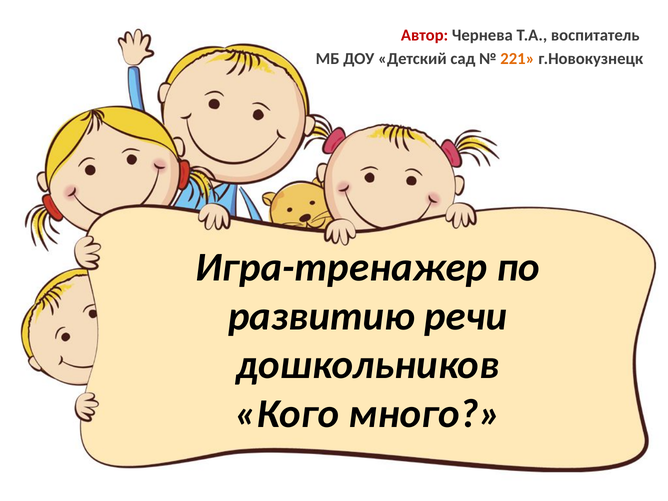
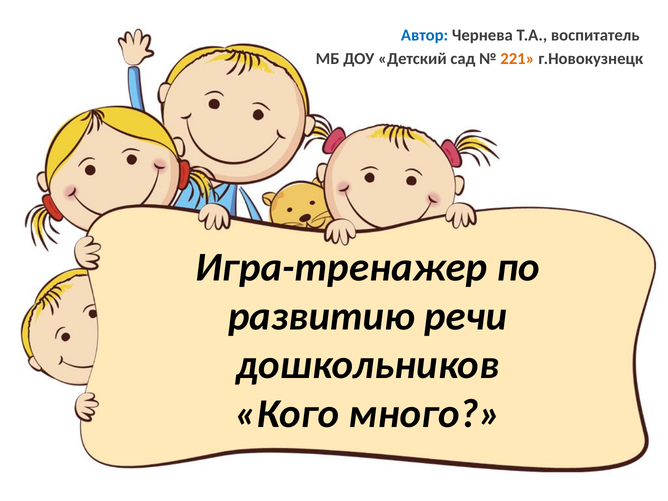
Автор colour: red -> blue
